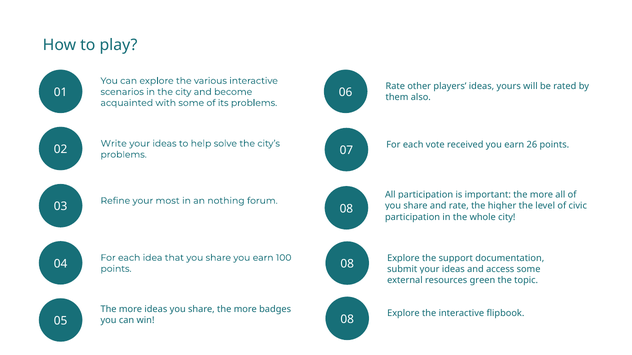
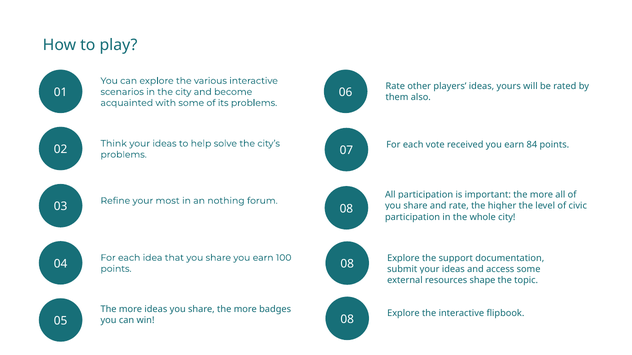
Write: Write -> Think
26: 26 -> 84
green: green -> shape
